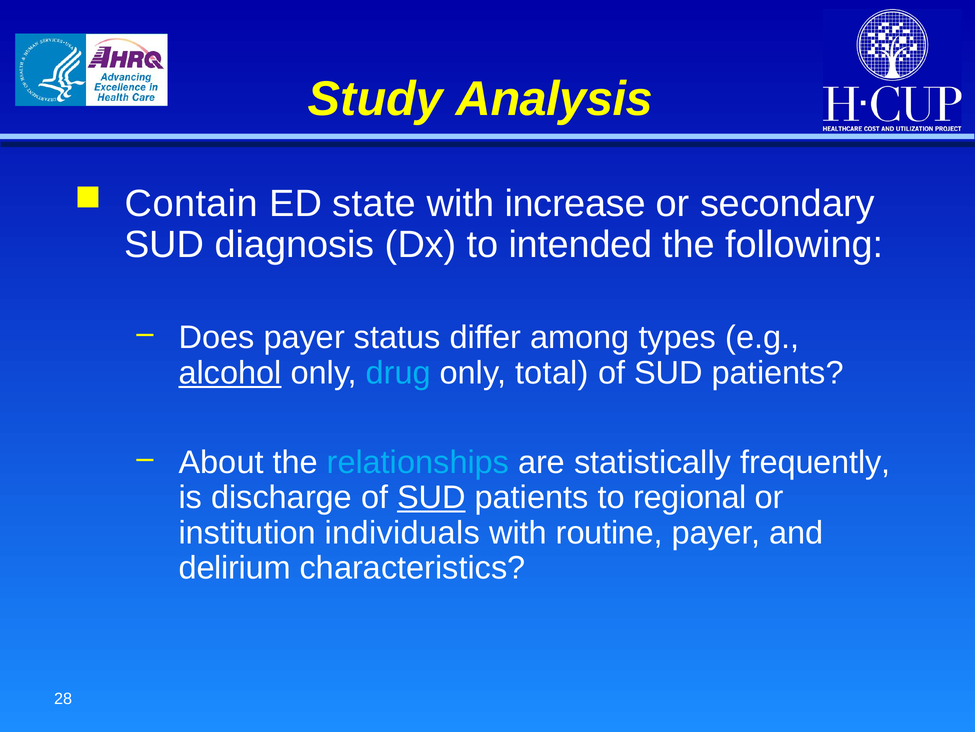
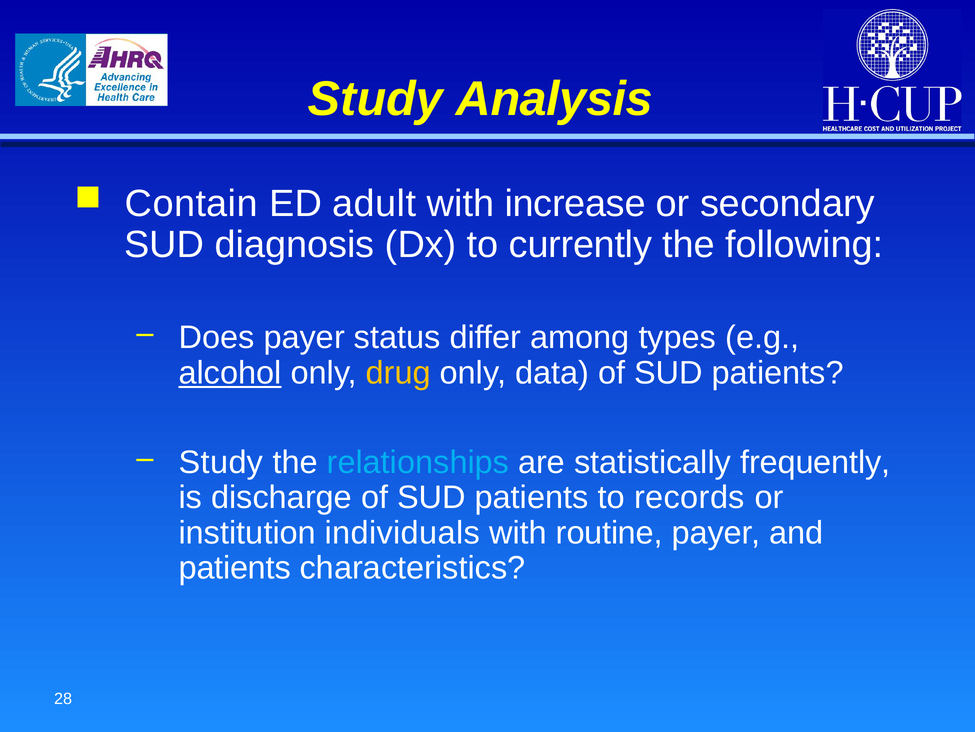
state: state -> adult
intended: intended -> currently
drug colour: light blue -> yellow
total: total -> data
About at (221, 462): About -> Study
SUD at (431, 497) underline: present -> none
regional: regional -> records
delirium at (235, 567): delirium -> patients
